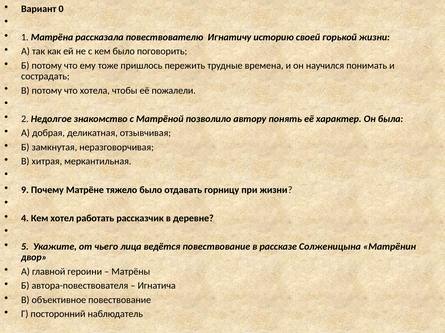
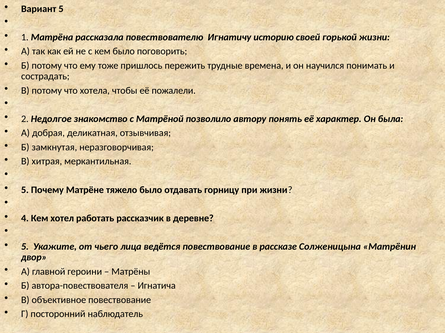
Вариант 0: 0 -> 5
9 at (25, 190): 9 -> 5
